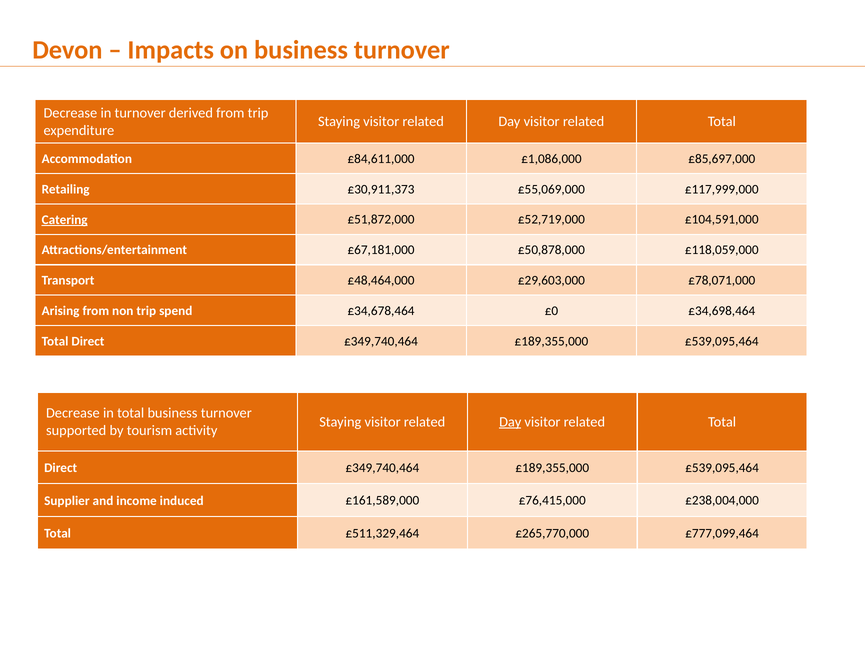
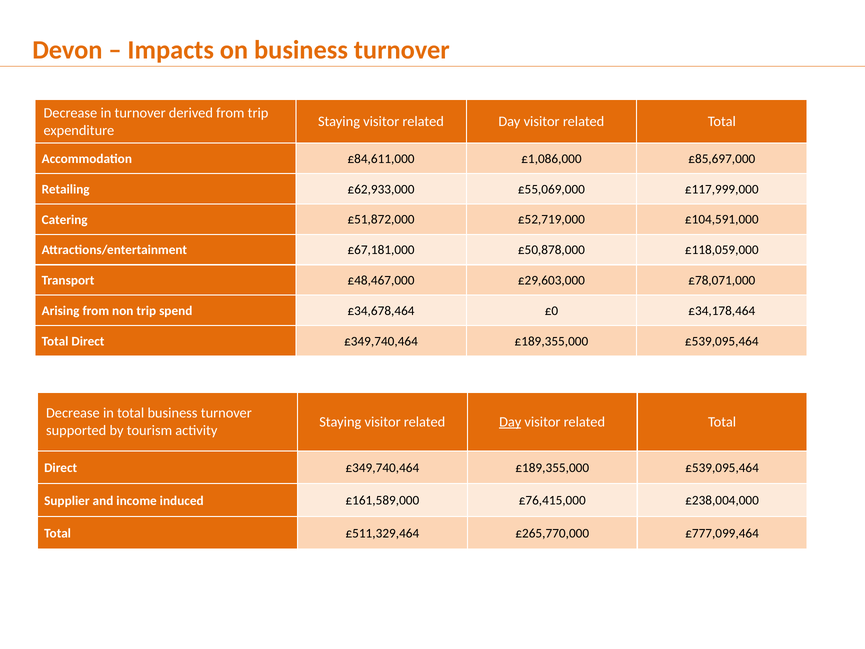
£30,911,373: £30,911,373 -> £62,933,000
Catering underline: present -> none
£48,464,000: £48,464,000 -> £48,467,000
£34,698,464: £34,698,464 -> £34,178,464
